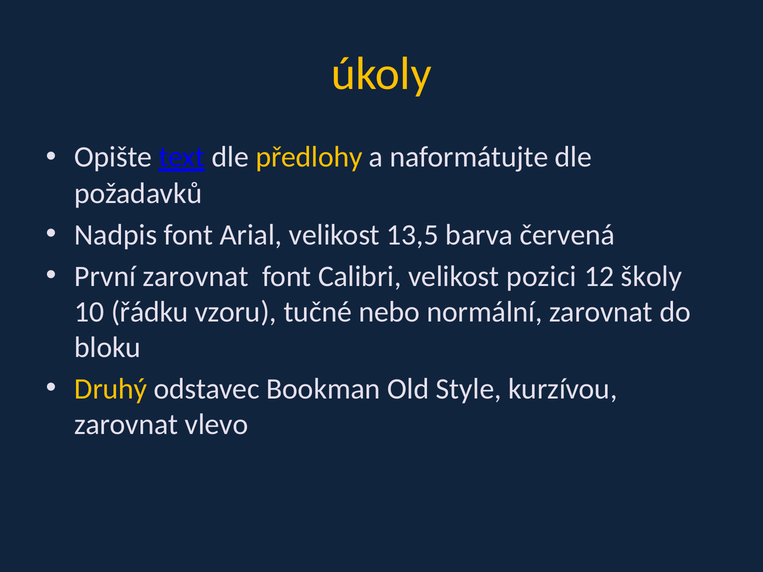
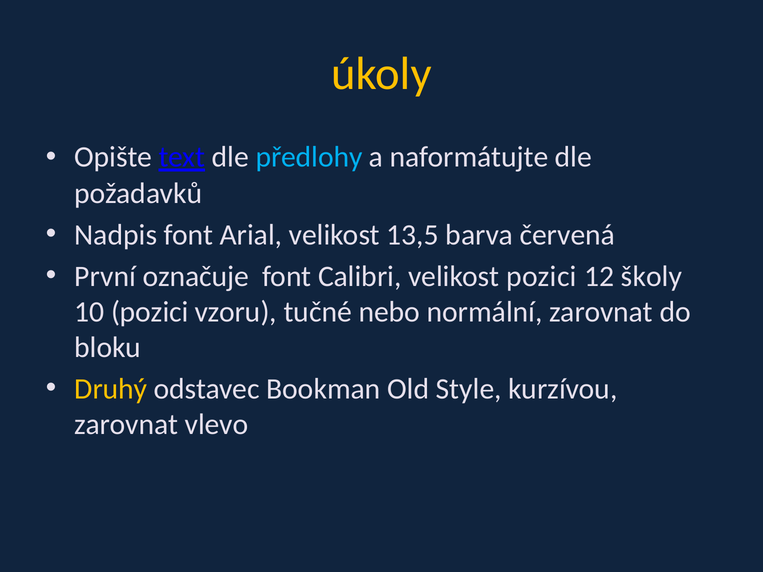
předlohy colour: yellow -> light blue
První zarovnat: zarovnat -> označuje
10 řádku: řádku -> pozici
